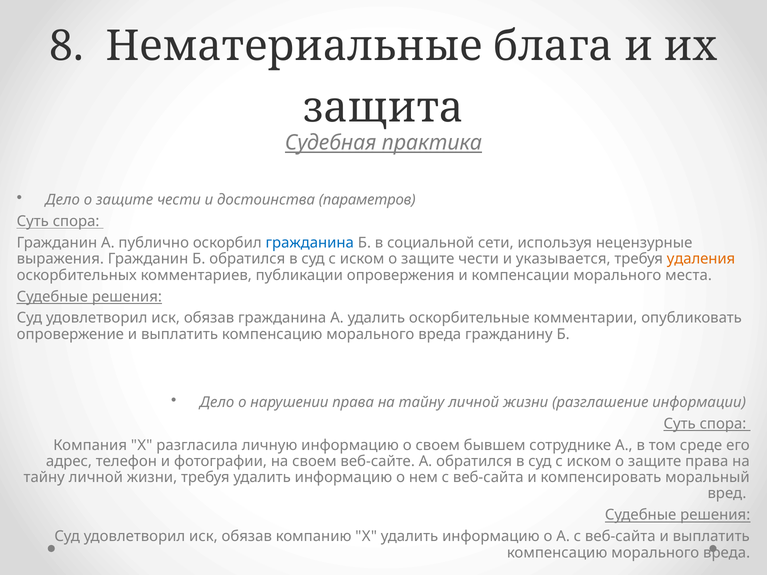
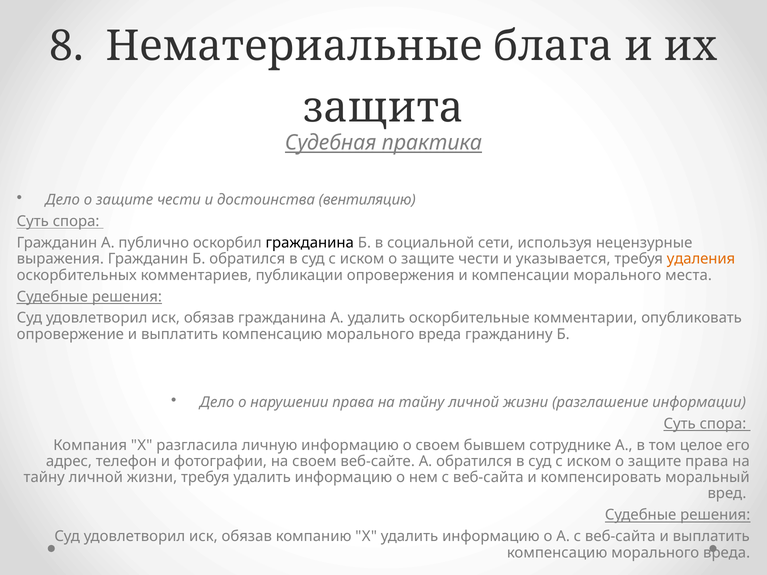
параметров: параметров -> вентиляцию
гражданина at (310, 243) colour: blue -> black
среде: среде -> целое
